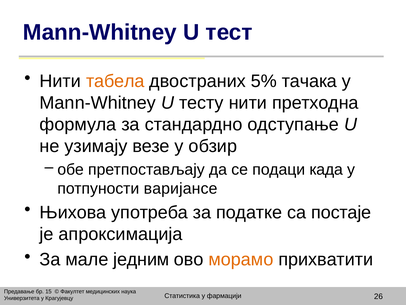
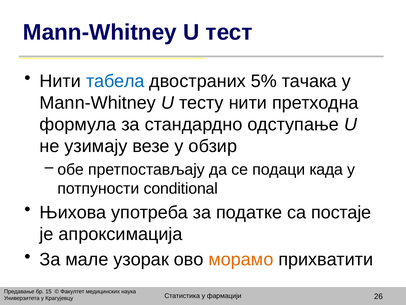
табела colour: orange -> blue
варијансе: варијансе -> conditional
једним: једним -> узорак
